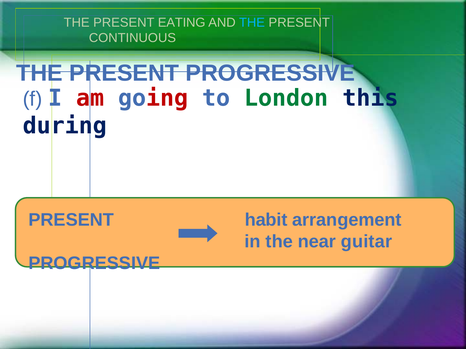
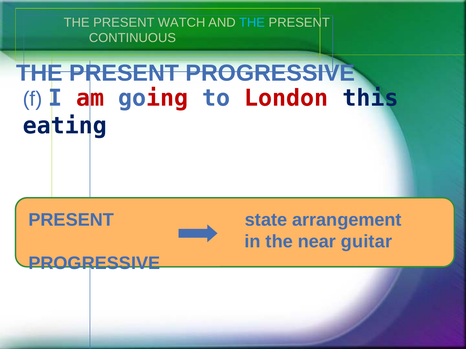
EATING: EATING -> WATCH
London colour: green -> red
during: during -> eating
habit: habit -> state
